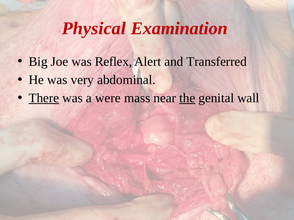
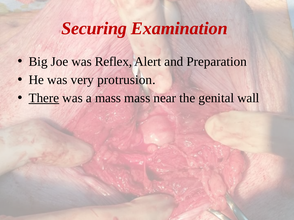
Physical: Physical -> Securing
Transferred: Transferred -> Preparation
abdominal: abdominal -> protrusion
a were: were -> mass
the underline: present -> none
